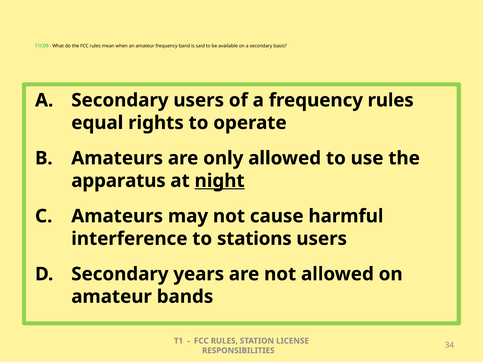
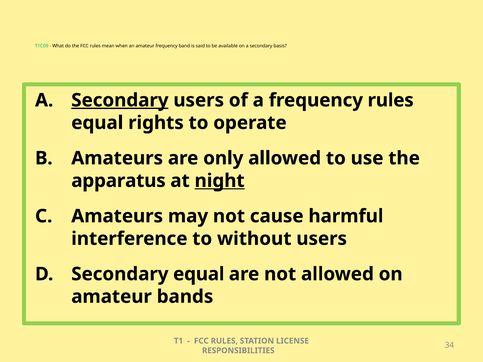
Secondary at (120, 100) underline: none -> present
stations: stations -> without
Secondary years: years -> equal
